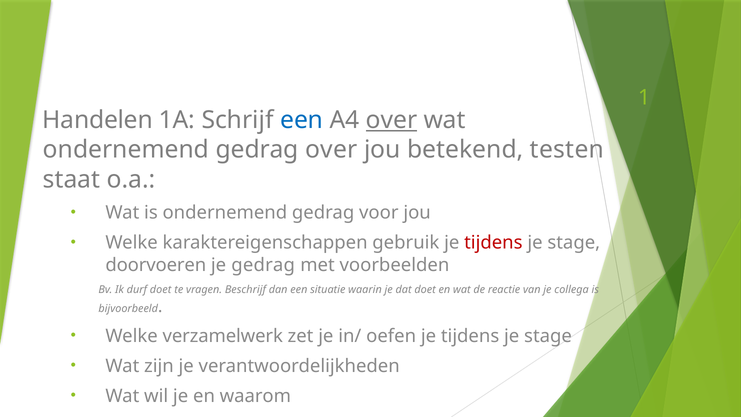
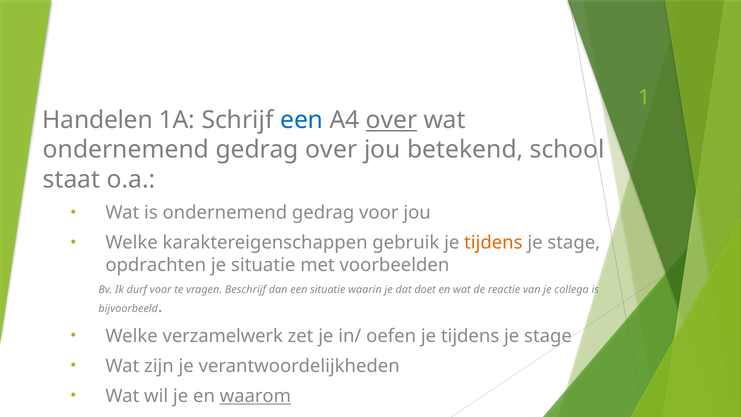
testen: testen -> school
tijdens at (493, 243) colour: red -> orange
doorvoeren: doorvoeren -> opdrachten
je gedrag: gedrag -> situatie
durf doet: doet -> voor
waarom underline: none -> present
